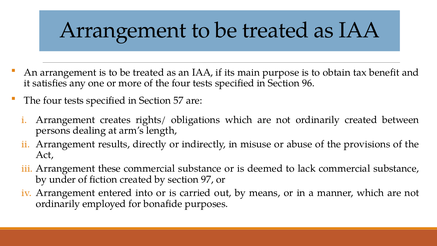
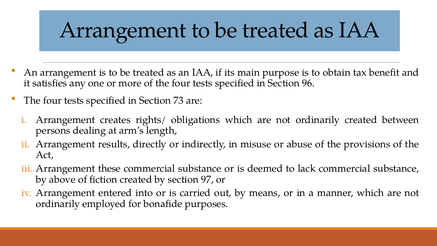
57: 57 -> 73
under: under -> above
